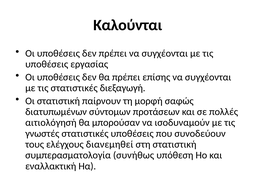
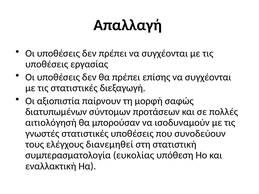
Καλούνται: Καλούνται -> Απαλλαγή
Οι στατιστική: στατιστική -> αξιοπιστία
συνήθως: συνήθως -> ευκολίας
